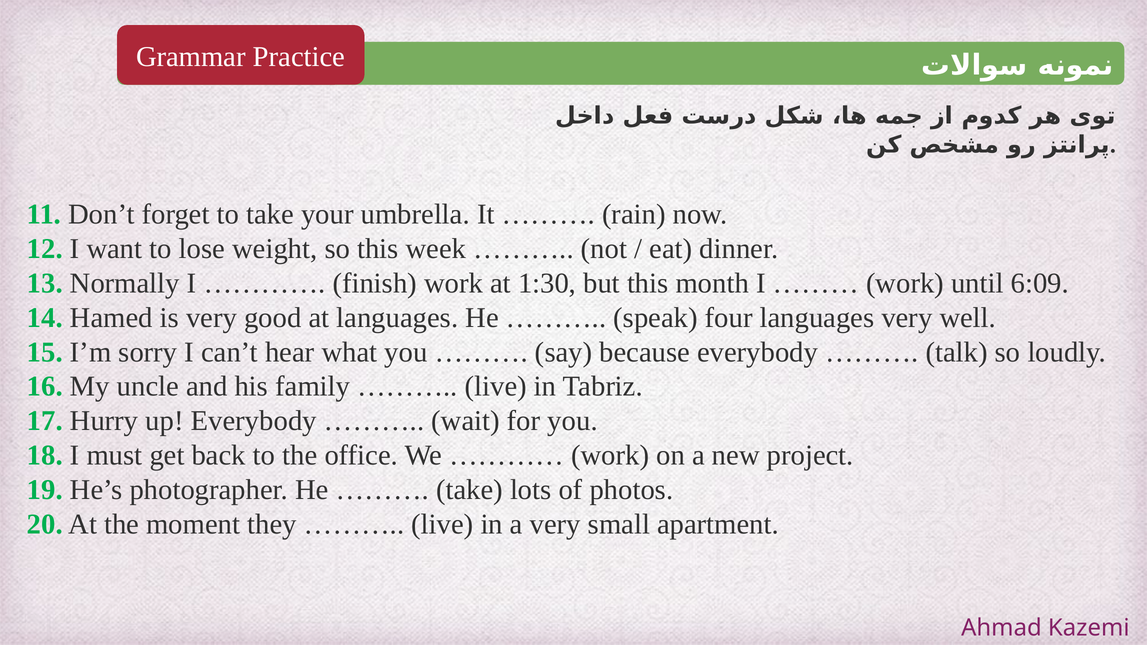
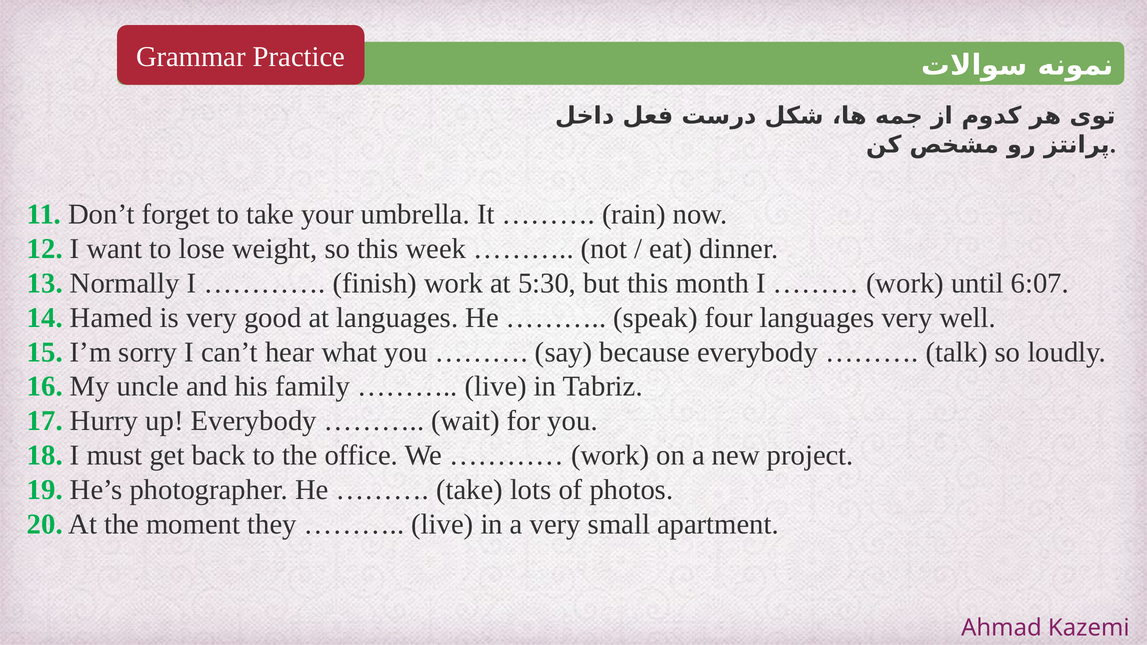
1:30: 1:30 -> 5:30
6:09: 6:09 -> 6:07
